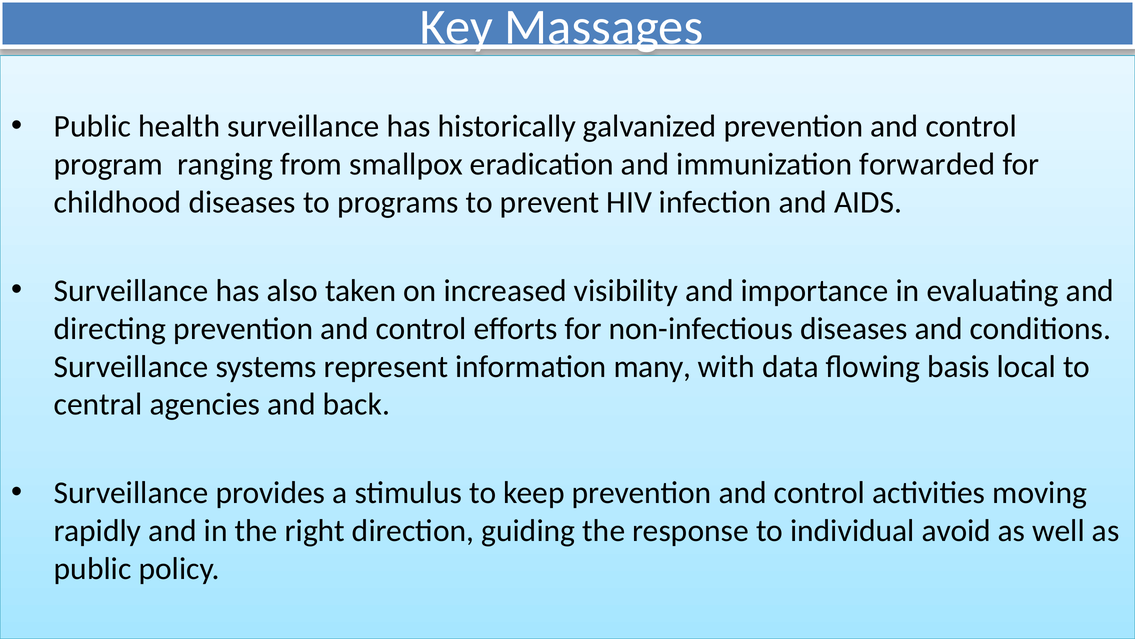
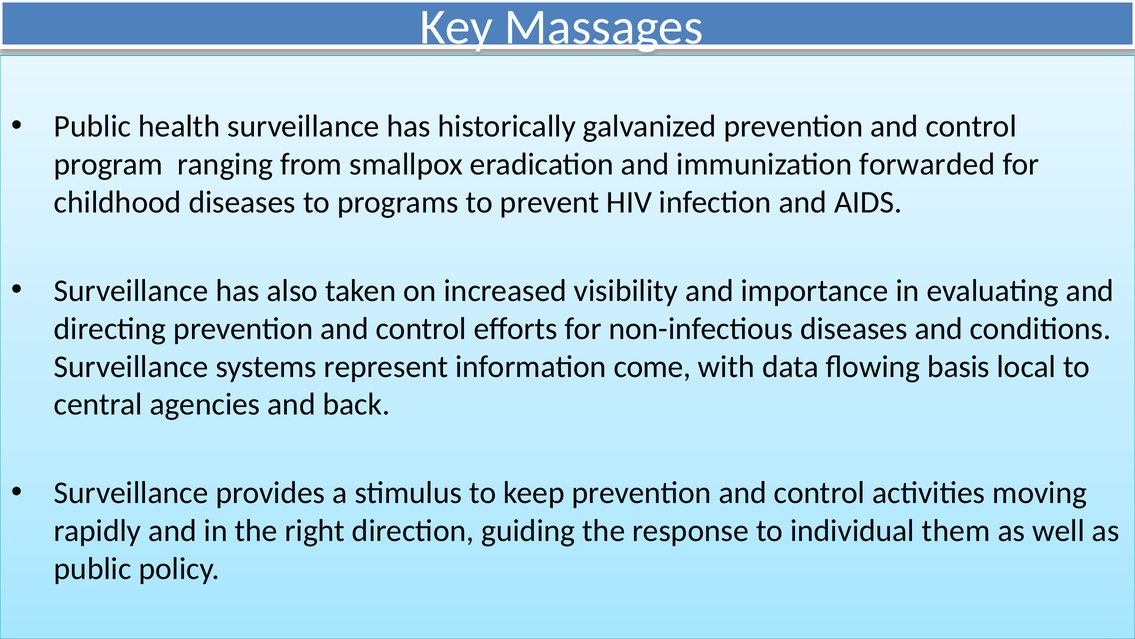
many: many -> come
avoid: avoid -> them
